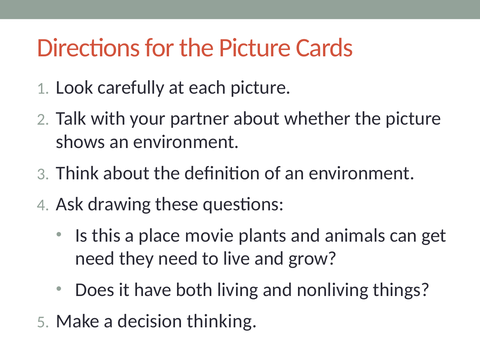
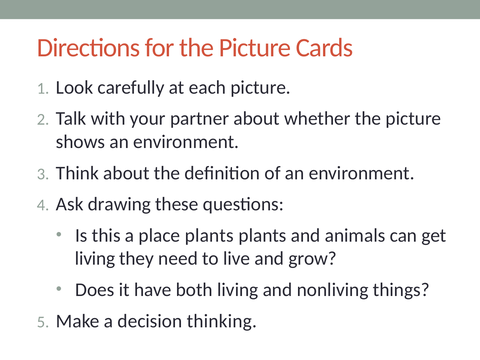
place movie: movie -> plants
need at (95, 259): need -> living
